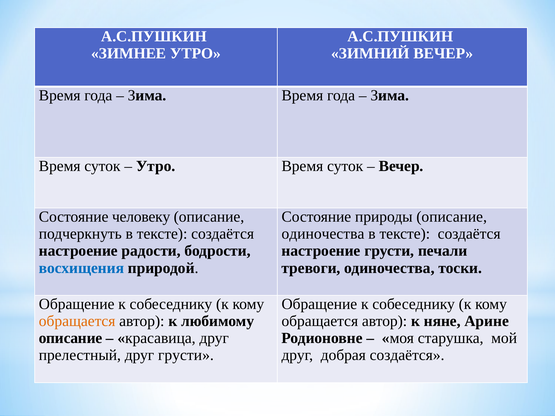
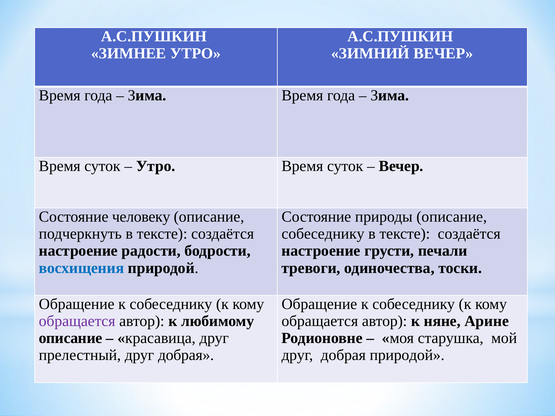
одиночества at (323, 234): одиночества -> собеседнику
обращается at (77, 321) colour: orange -> purple
прелестный друг грусти: грусти -> добрая
добрая создаётся: создаётся -> природой
